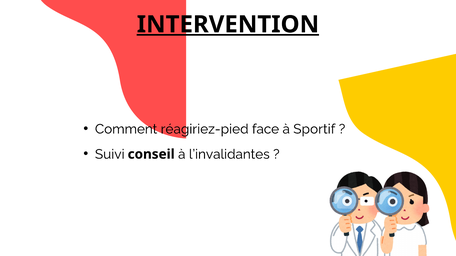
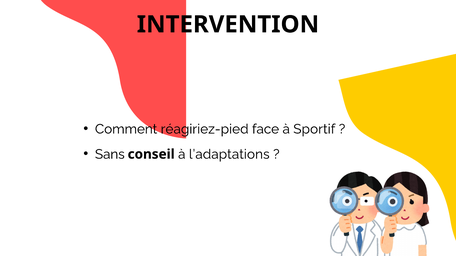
INTERVENTION underline: present -> none
Suivi: Suivi -> Sans
l’invalidantes: l’invalidantes -> l’adaptations
